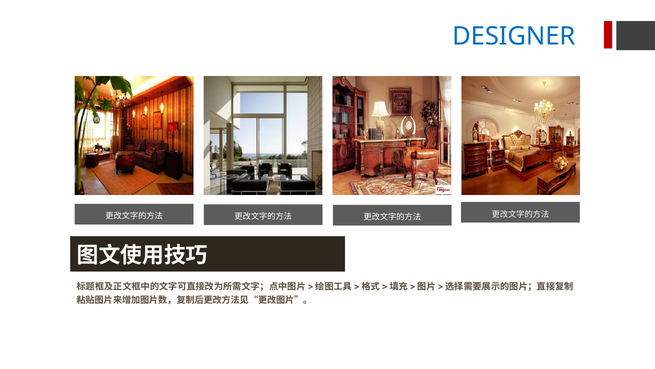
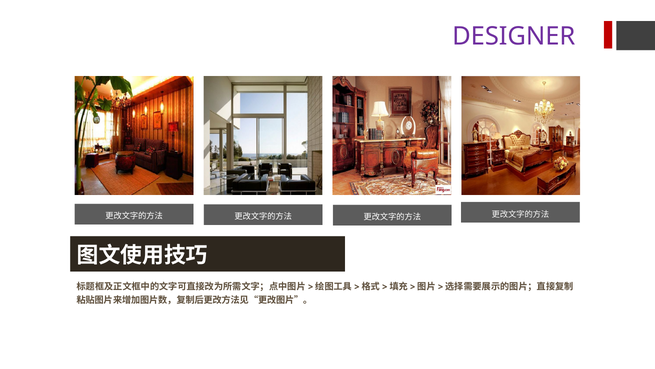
DESIGNER colour: blue -> purple
